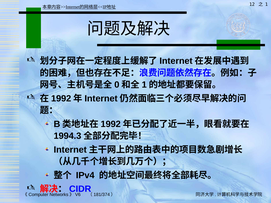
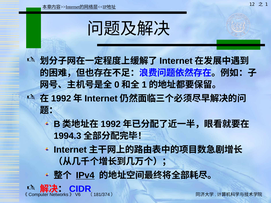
IPv4 underline: none -> present
